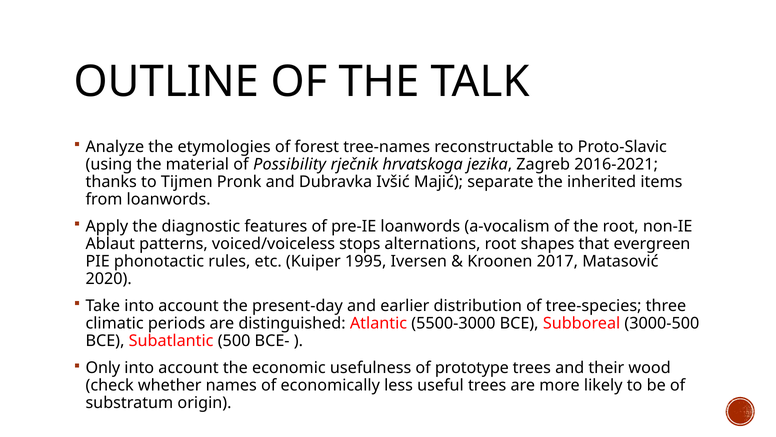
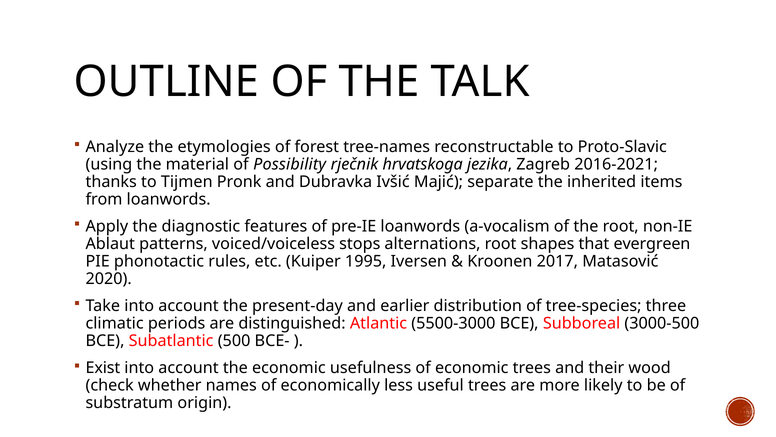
Only: Only -> Exist
of prototype: prototype -> economic
